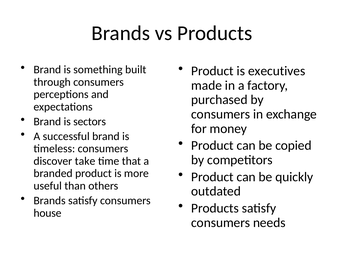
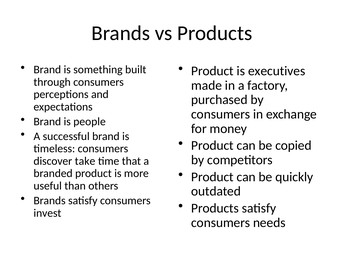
sectors: sectors -> people
house: house -> invest
